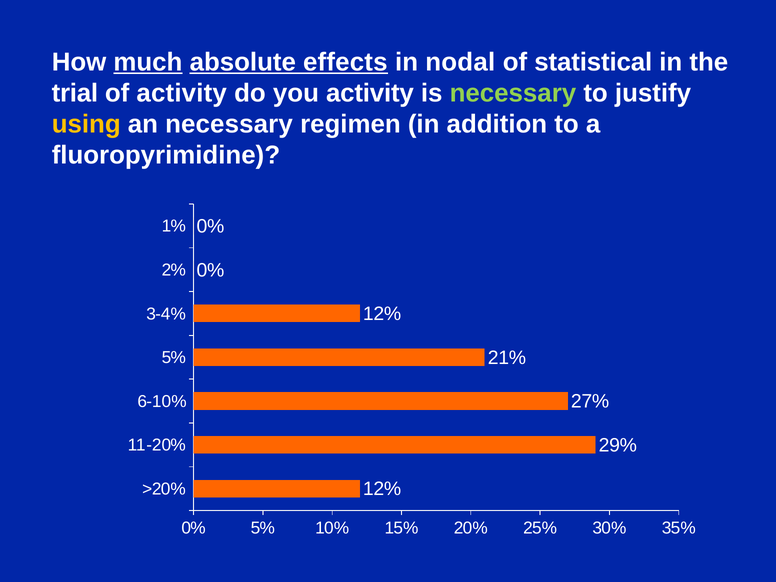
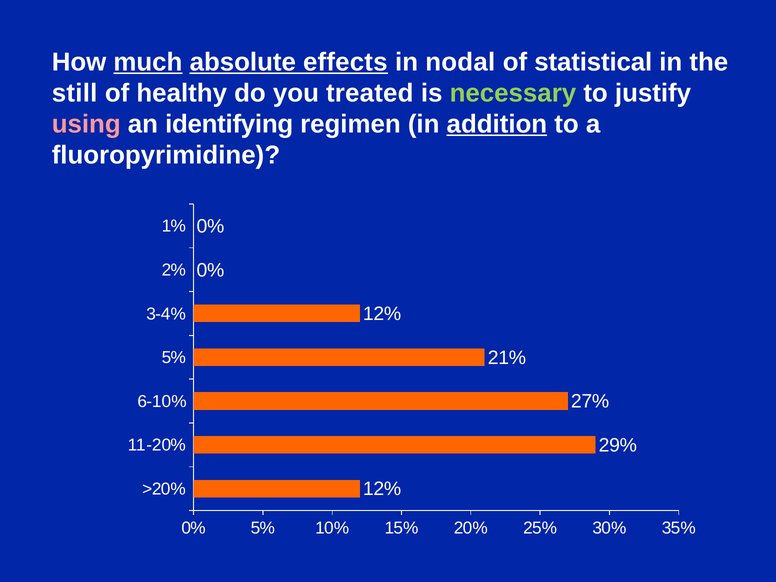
trial: trial -> still
of activity: activity -> healthy
you activity: activity -> treated
using colour: yellow -> pink
an necessary: necessary -> identifying
addition underline: none -> present
